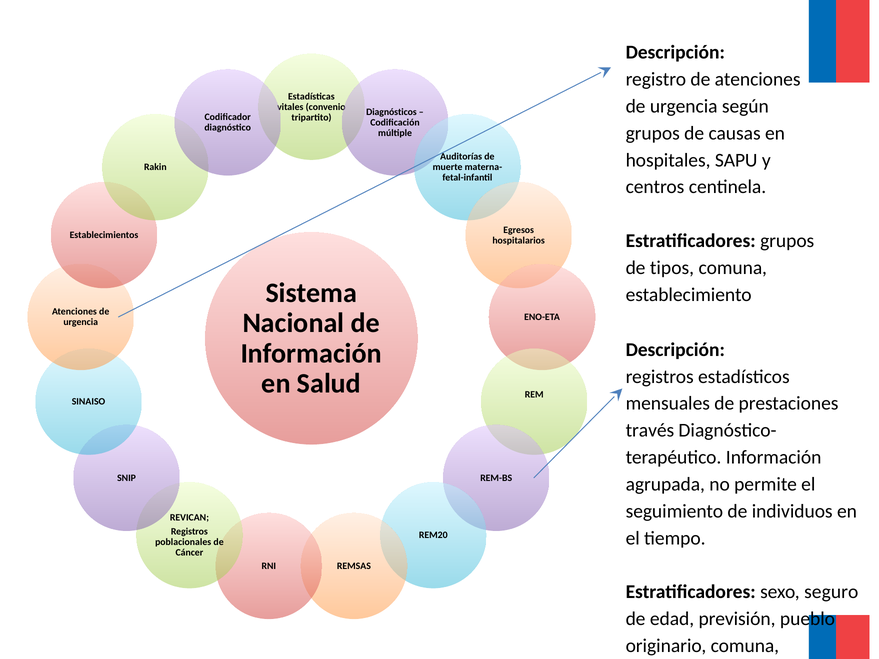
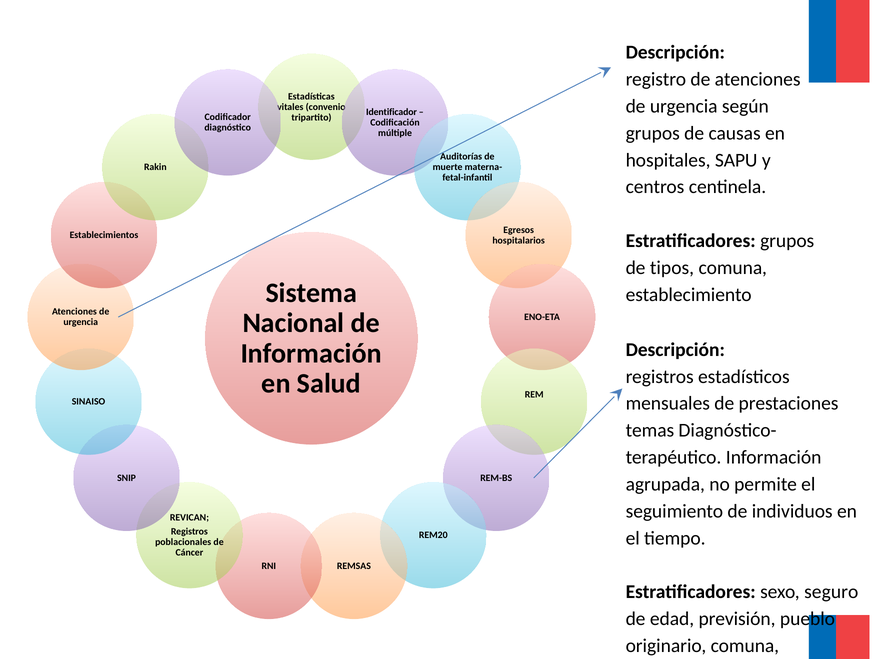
Diagnósticos: Diagnósticos -> Identificador
través: través -> temas
